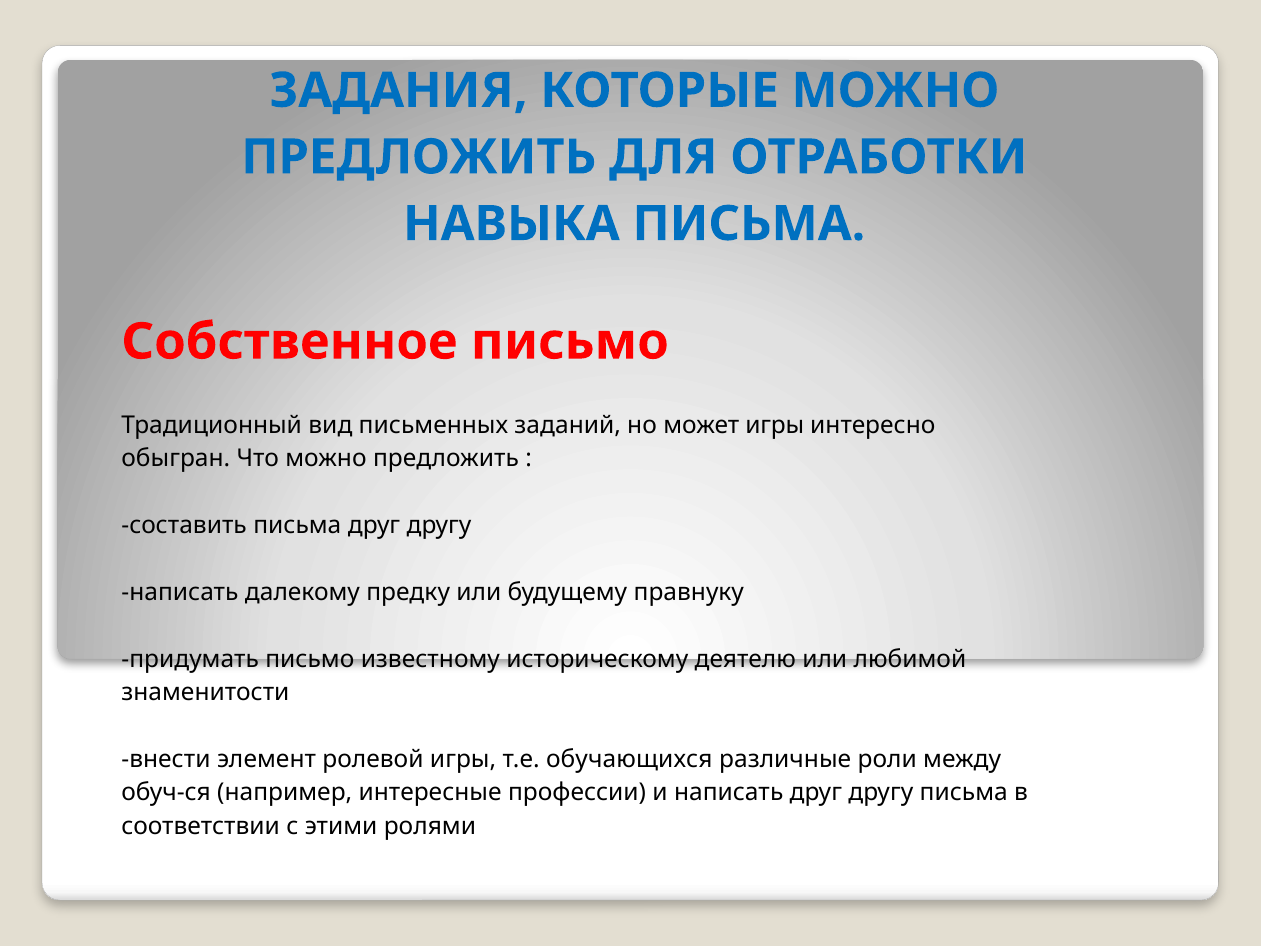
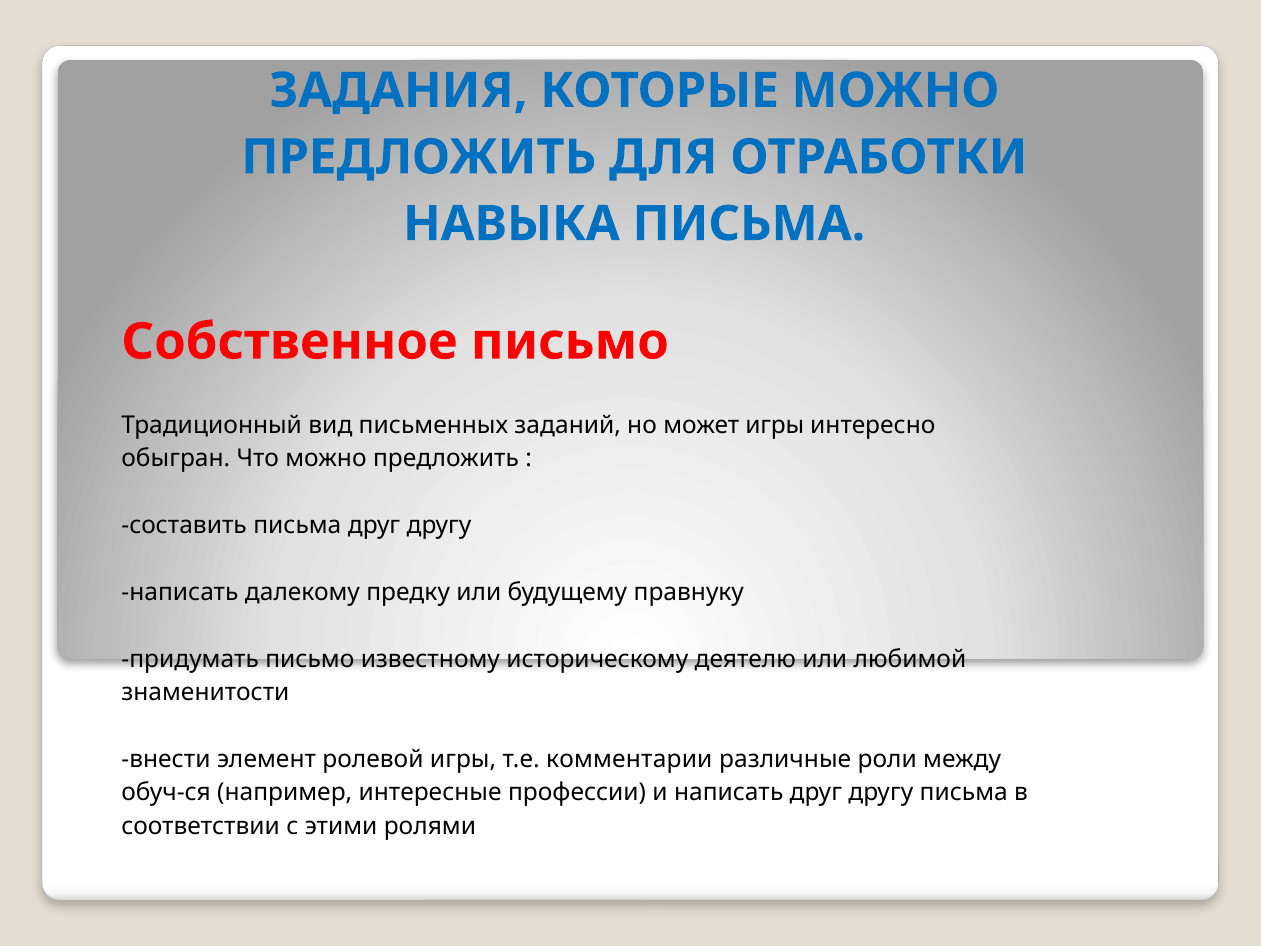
обучающихся: обучающихся -> комментарии
